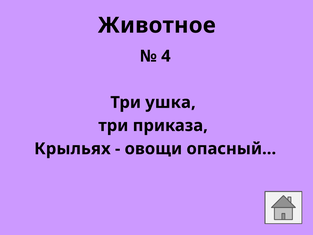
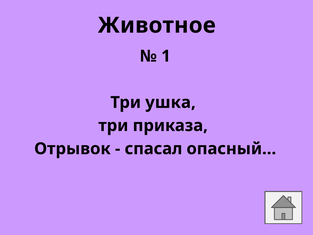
4: 4 -> 1
Крыльях: Крыльях -> Отрывок
овощи: овощи -> спасал
